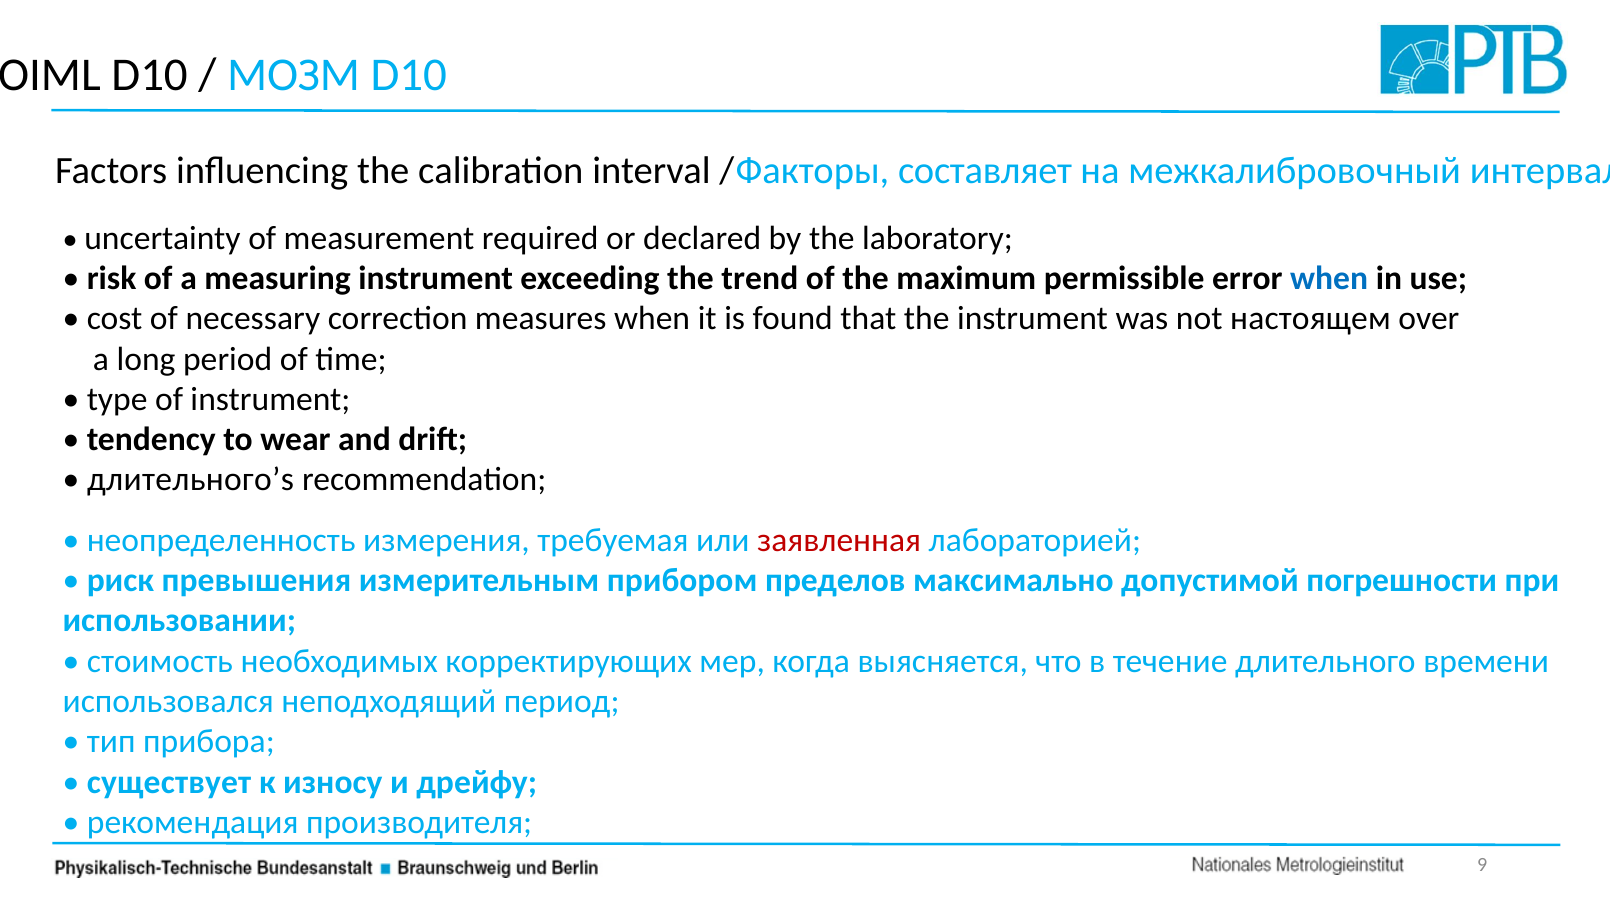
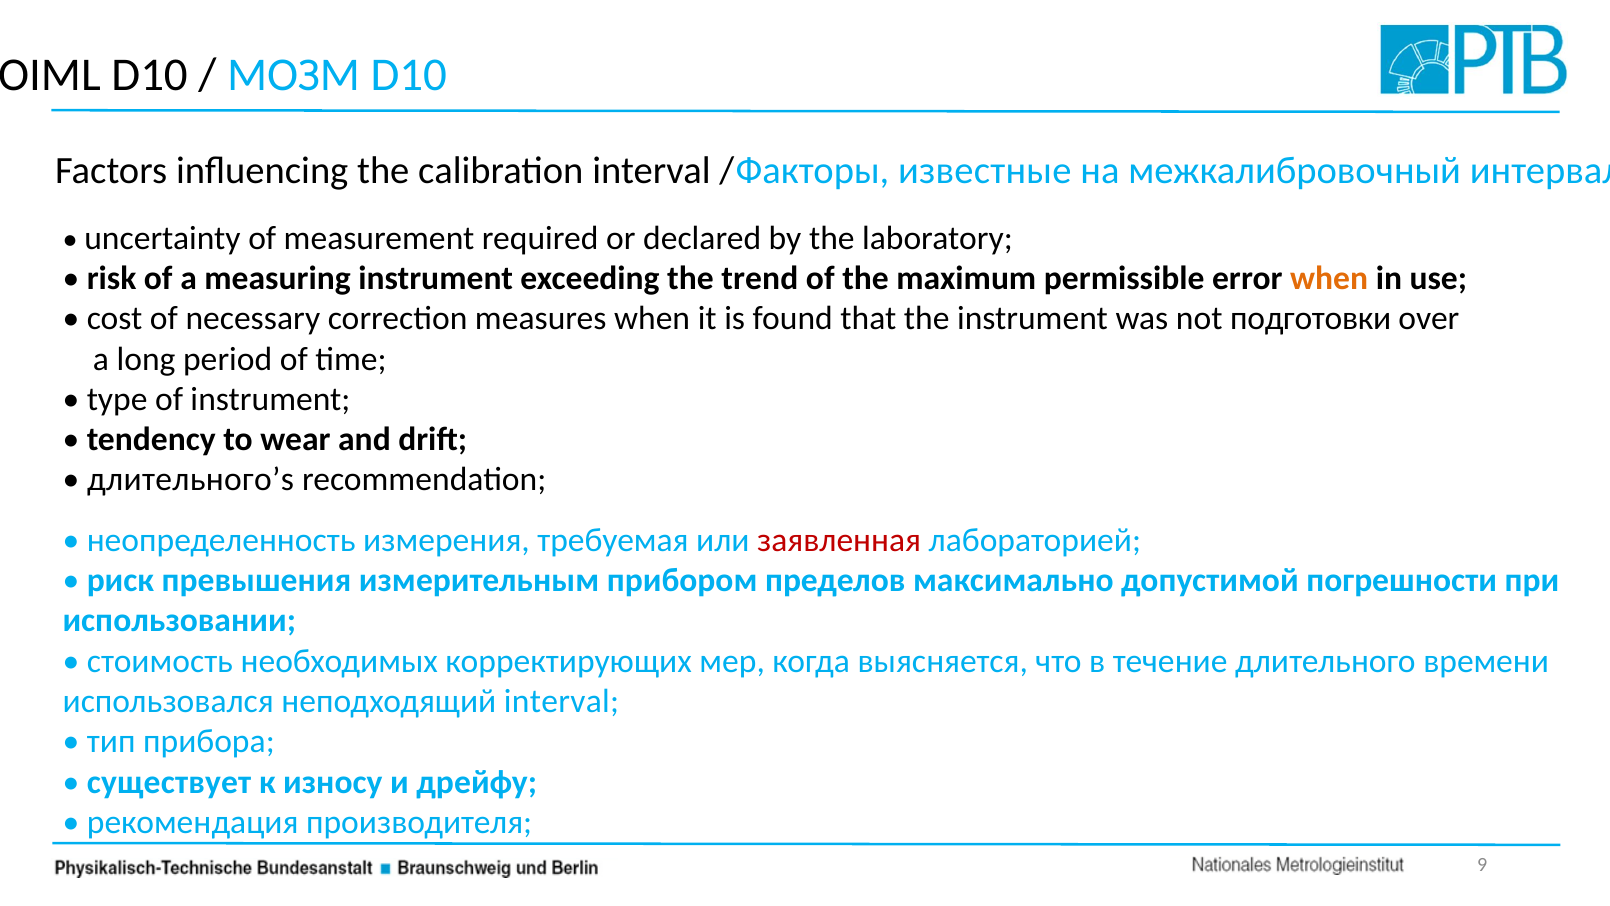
составляет: составляет -> известные
when at (1329, 278) colour: blue -> orange
настоящем: настоящем -> подготовки
неподходящий период: период -> interval
